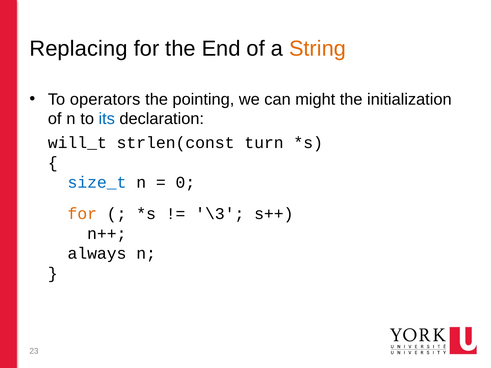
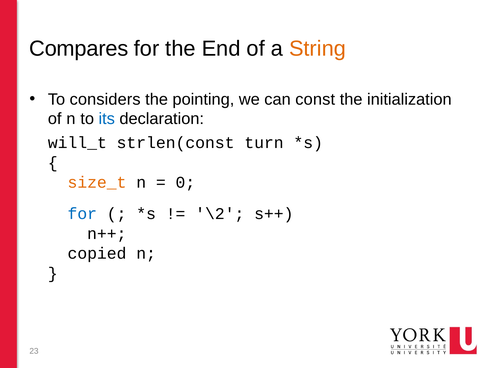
Replacing: Replacing -> Compares
operators: operators -> considers
might: might -> const
size_t colour: blue -> orange
for at (82, 214) colour: orange -> blue
\3: \3 -> \2
always: always -> copied
